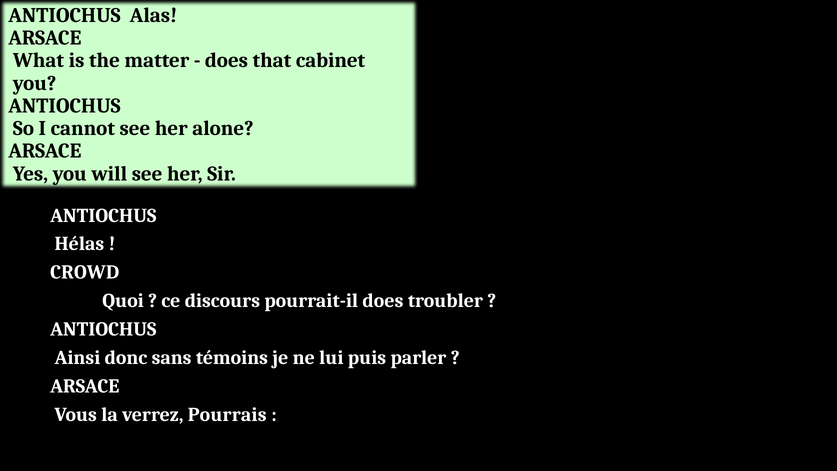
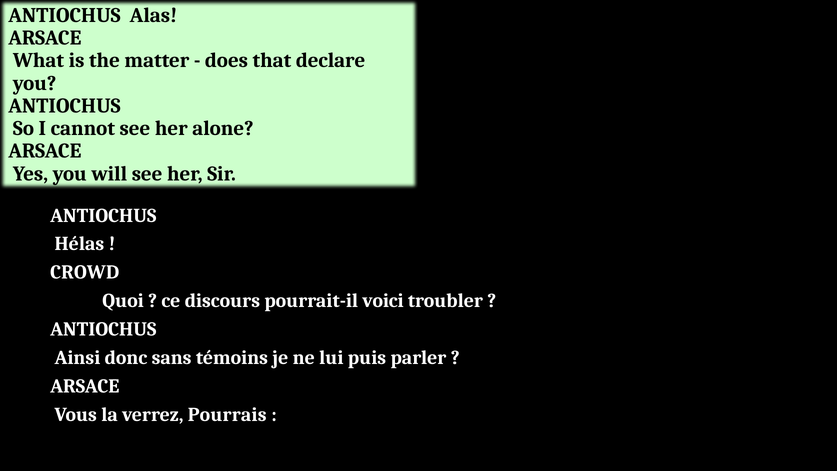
cabinet: cabinet -> declare
pourrait-il does: does -> voici
